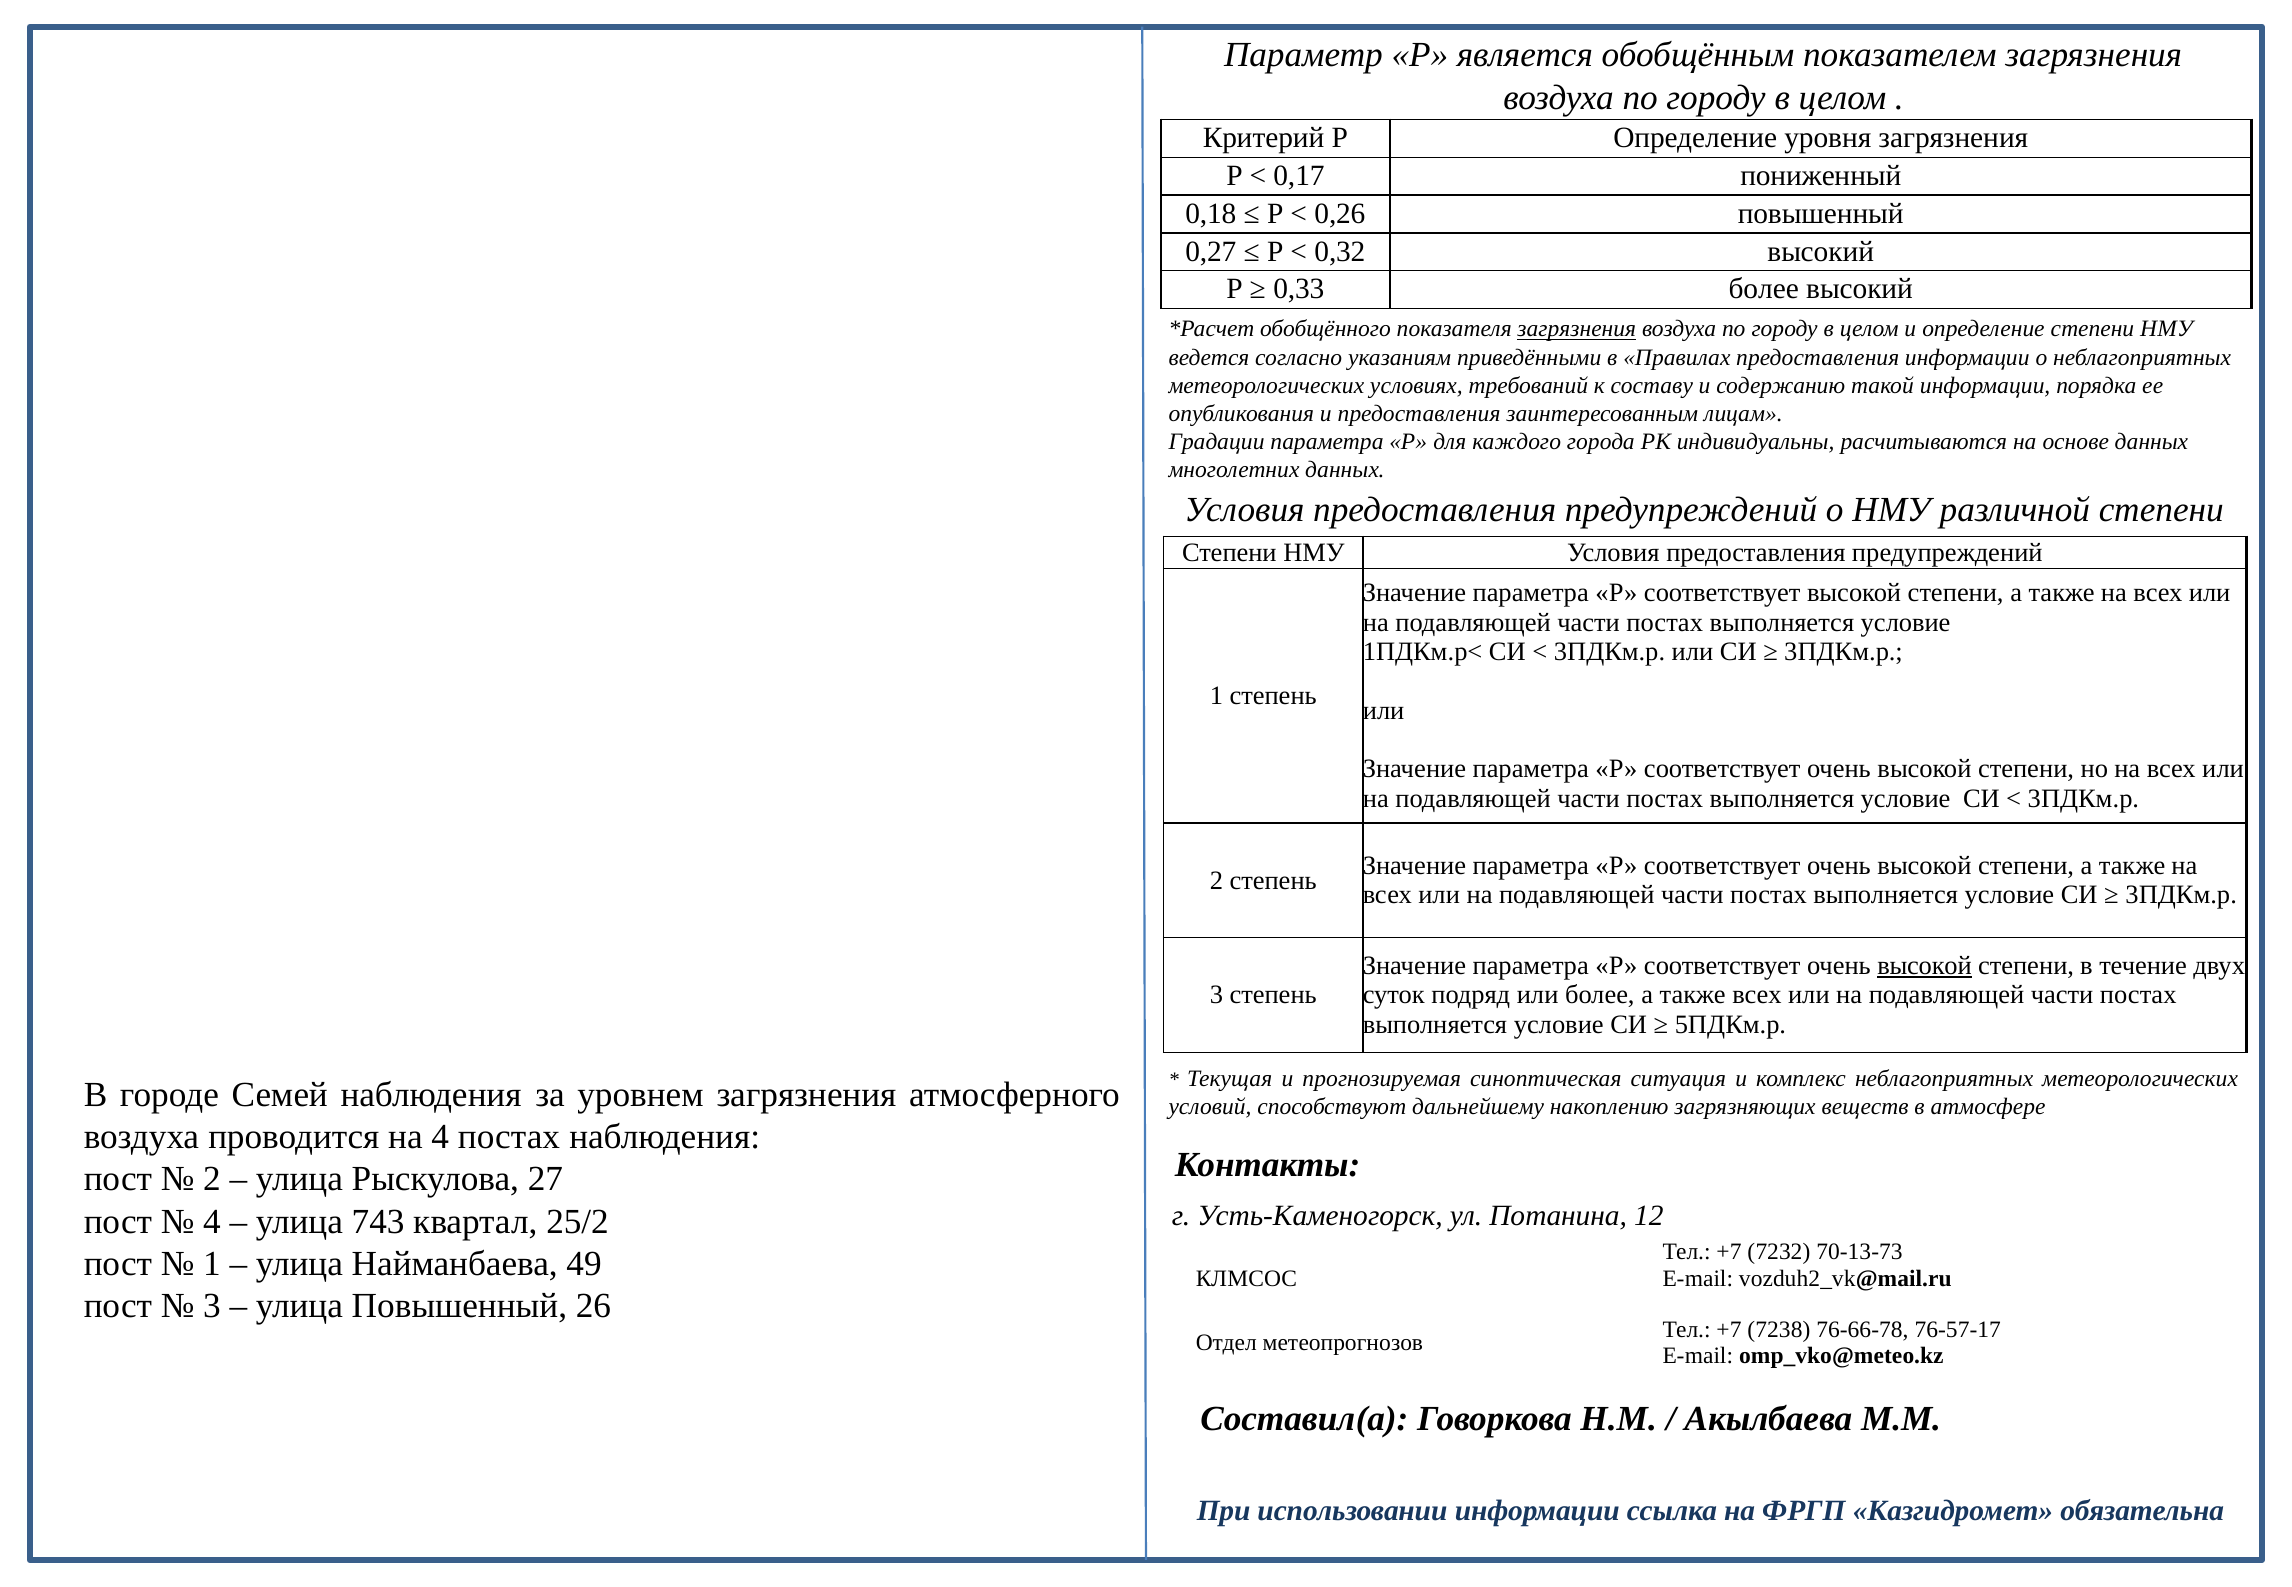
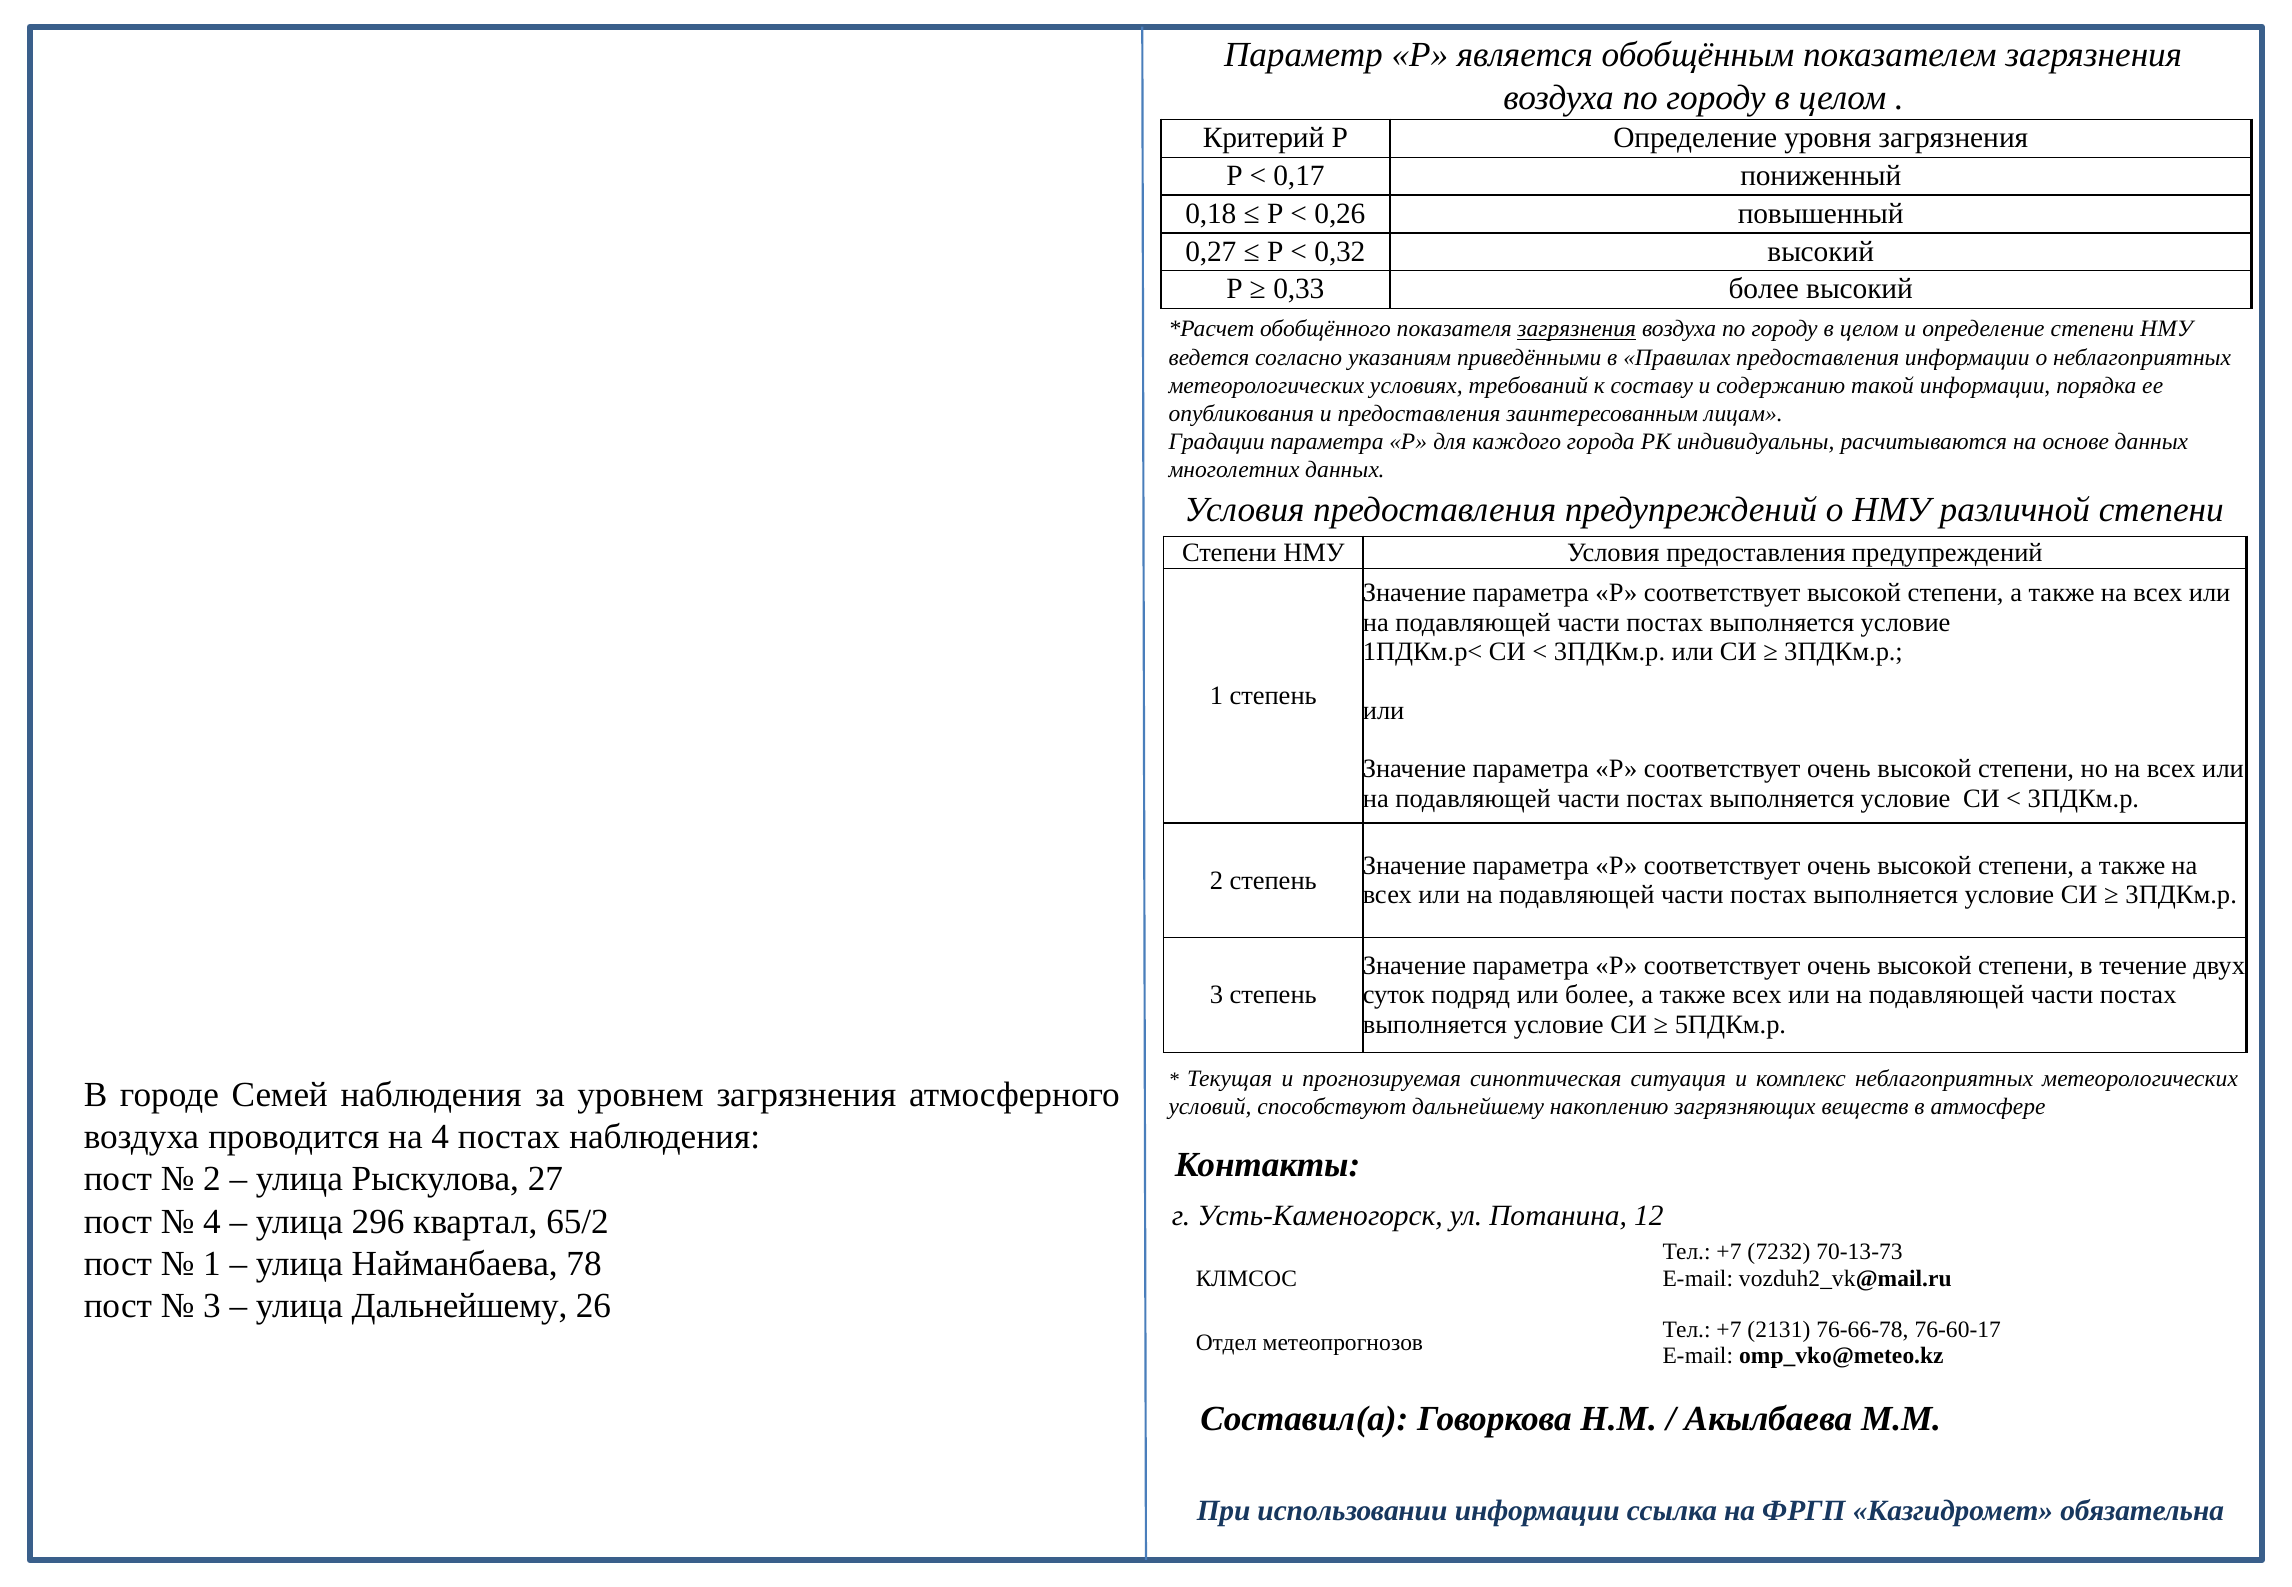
высокой at (1924, 966) underline: present -> none
743: 743 -> 296
25/2: 25/2 -> 65/2
49: 49 -> 78
улица Повышенный: Повышенный -> Дальнейшему
7238: 7238 -> 2131
76-57-17: 76-57-17 -> 76-60-17
